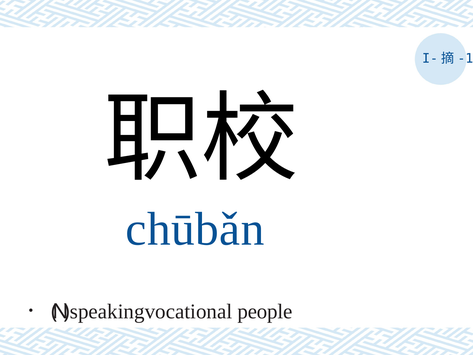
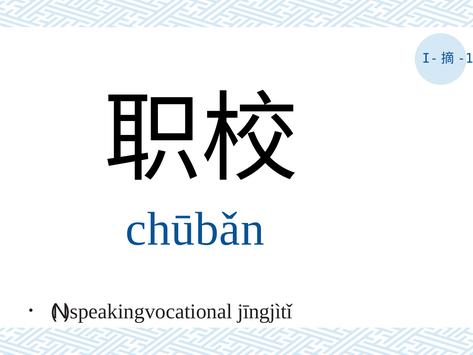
people: people -> jīngjìtǐ
